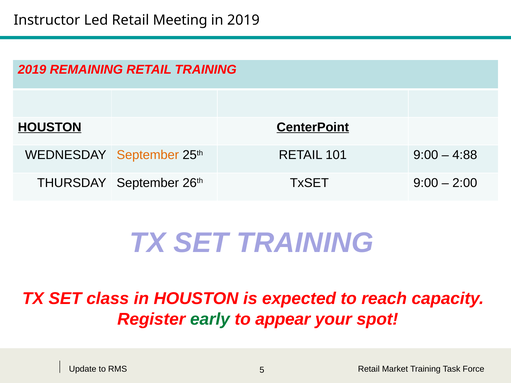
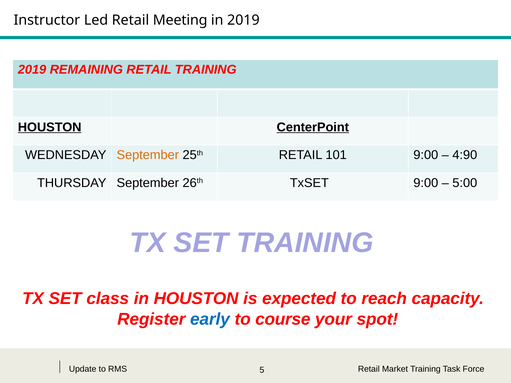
4:88: 4:88 -> 4:90
2:00: 2:00 -> 5:00
early colour: green -> blue
appear: appear -> course
